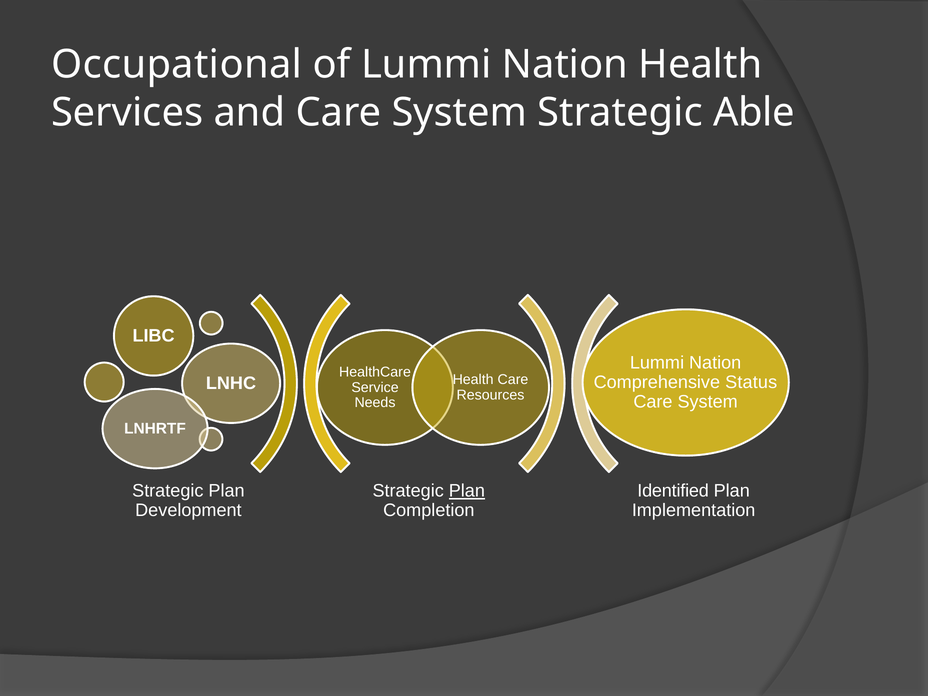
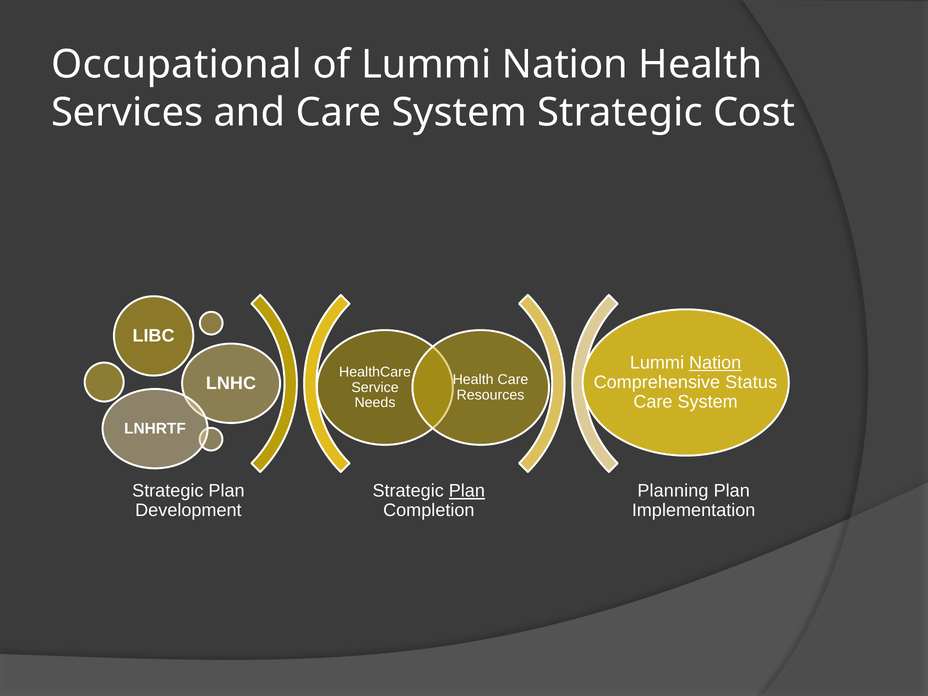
Able: Able -> Cost
Nation at (715, 363) underline: none -> present
Identified: Identified -> Planning
